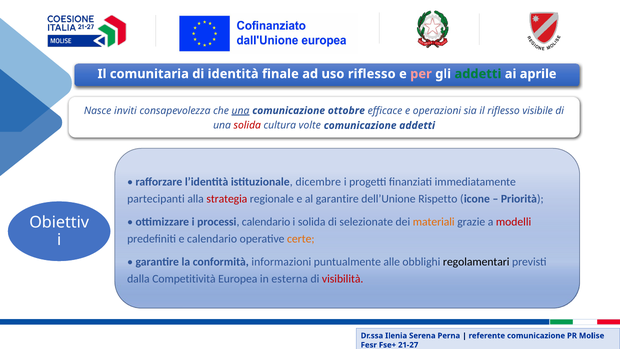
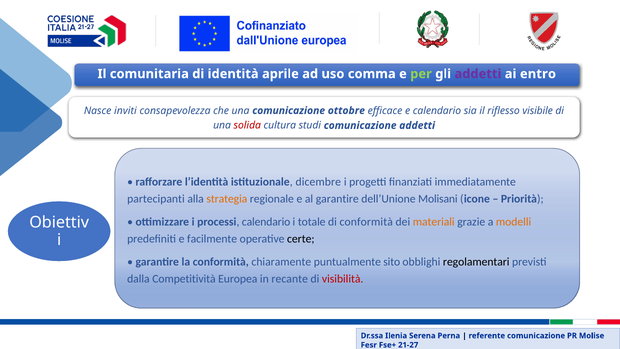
finale: finale -> aprile
uso riflesso: riflesso -> comma
per colour: pink -> light green
addetti at (478, 74) colour: green -> purple
aprile: aprile -> entro
una at (241, 111) underline: present -> none
e operazioni: operazioni -> calendario
volte: volte -> studi
strategia colour: red -> orange
Rispetto: Rispetto -> Molisani
i solida: solida -> totale
di selezionate: selezionate -> conformità
modelli colour: red -> orange
e calendario: calendario -> facilmente
certe colour: orange -> black
informazioni: informazioni -> chiaramente
alle: alle -> sito
esterna: esterna -> recante
